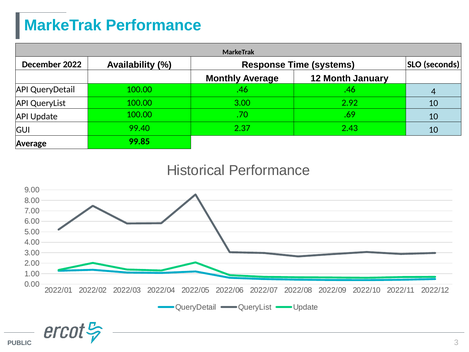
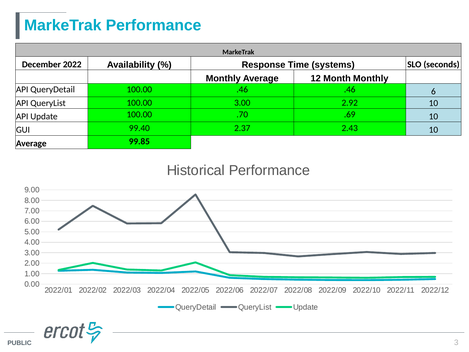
Month January: January -> Monthly
4: 4 -> 6
